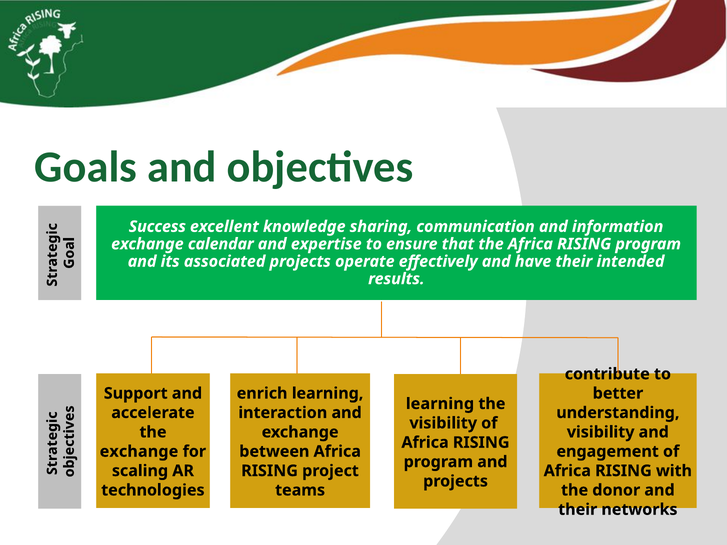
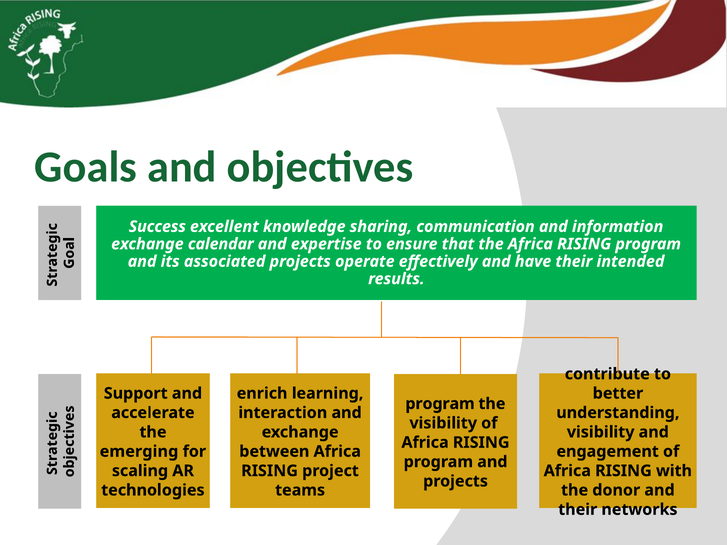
learning at (440, 404): learning -> program
exchange at (139, 452): exchange -> emerging
